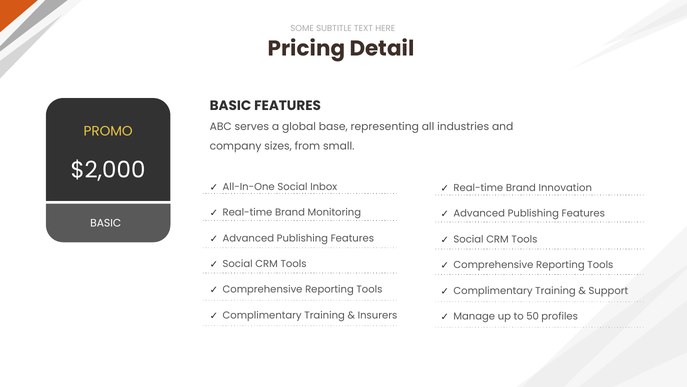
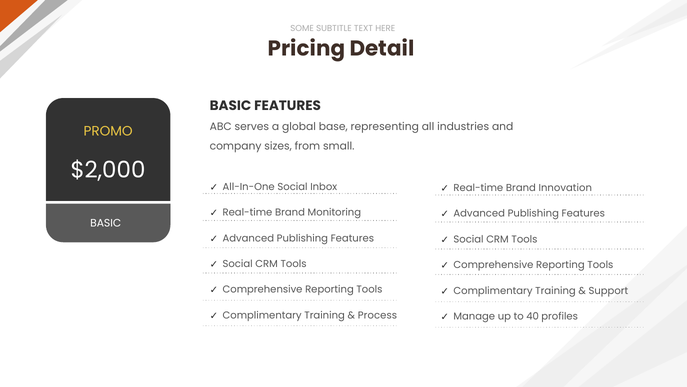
Insurers: Insurers -> Process
50: 50 -> 40
